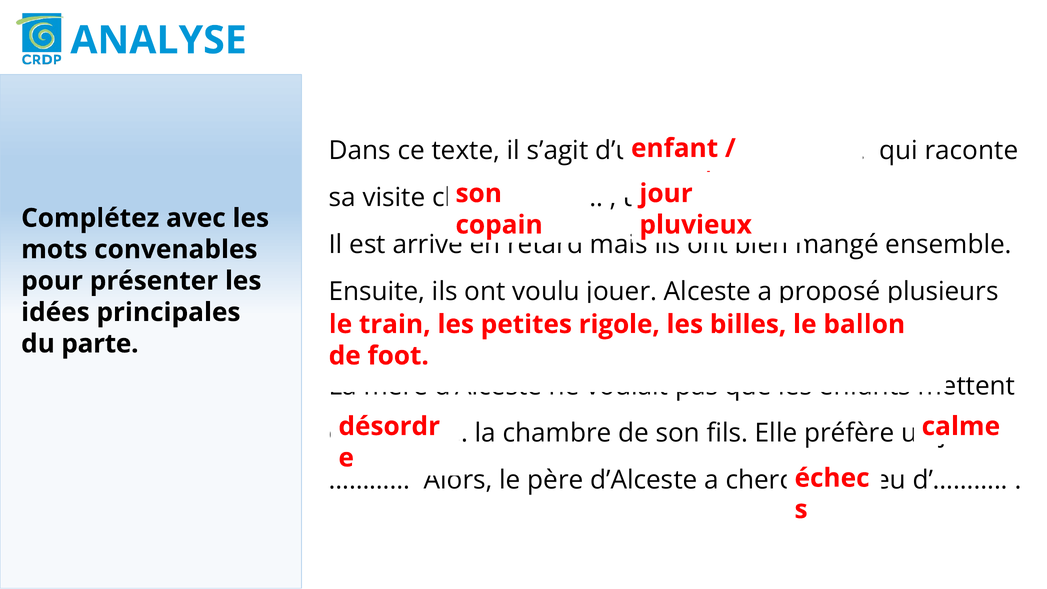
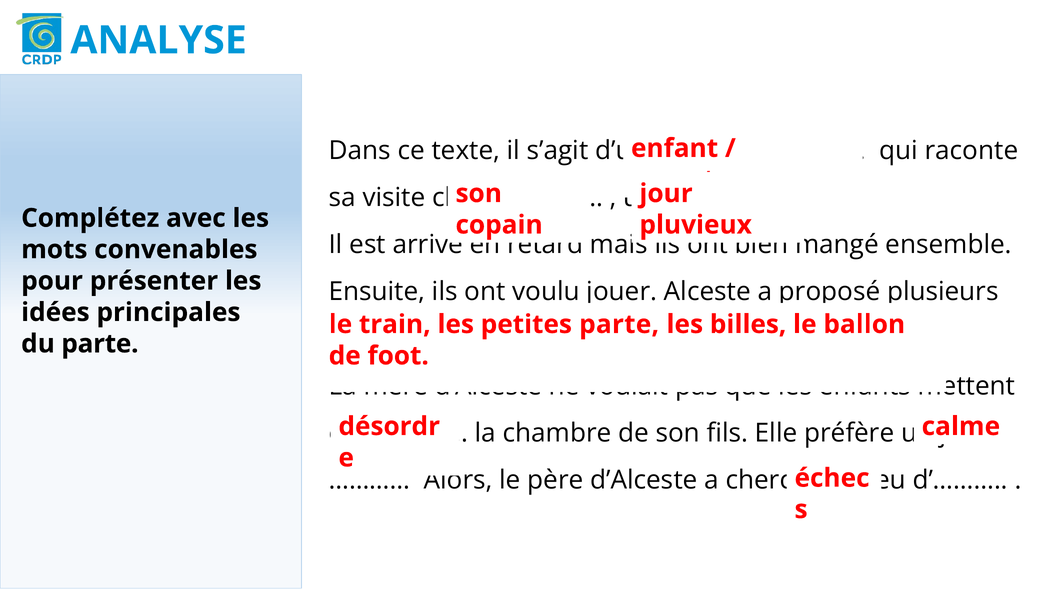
rigole at (619, 324): rigole -> parte
